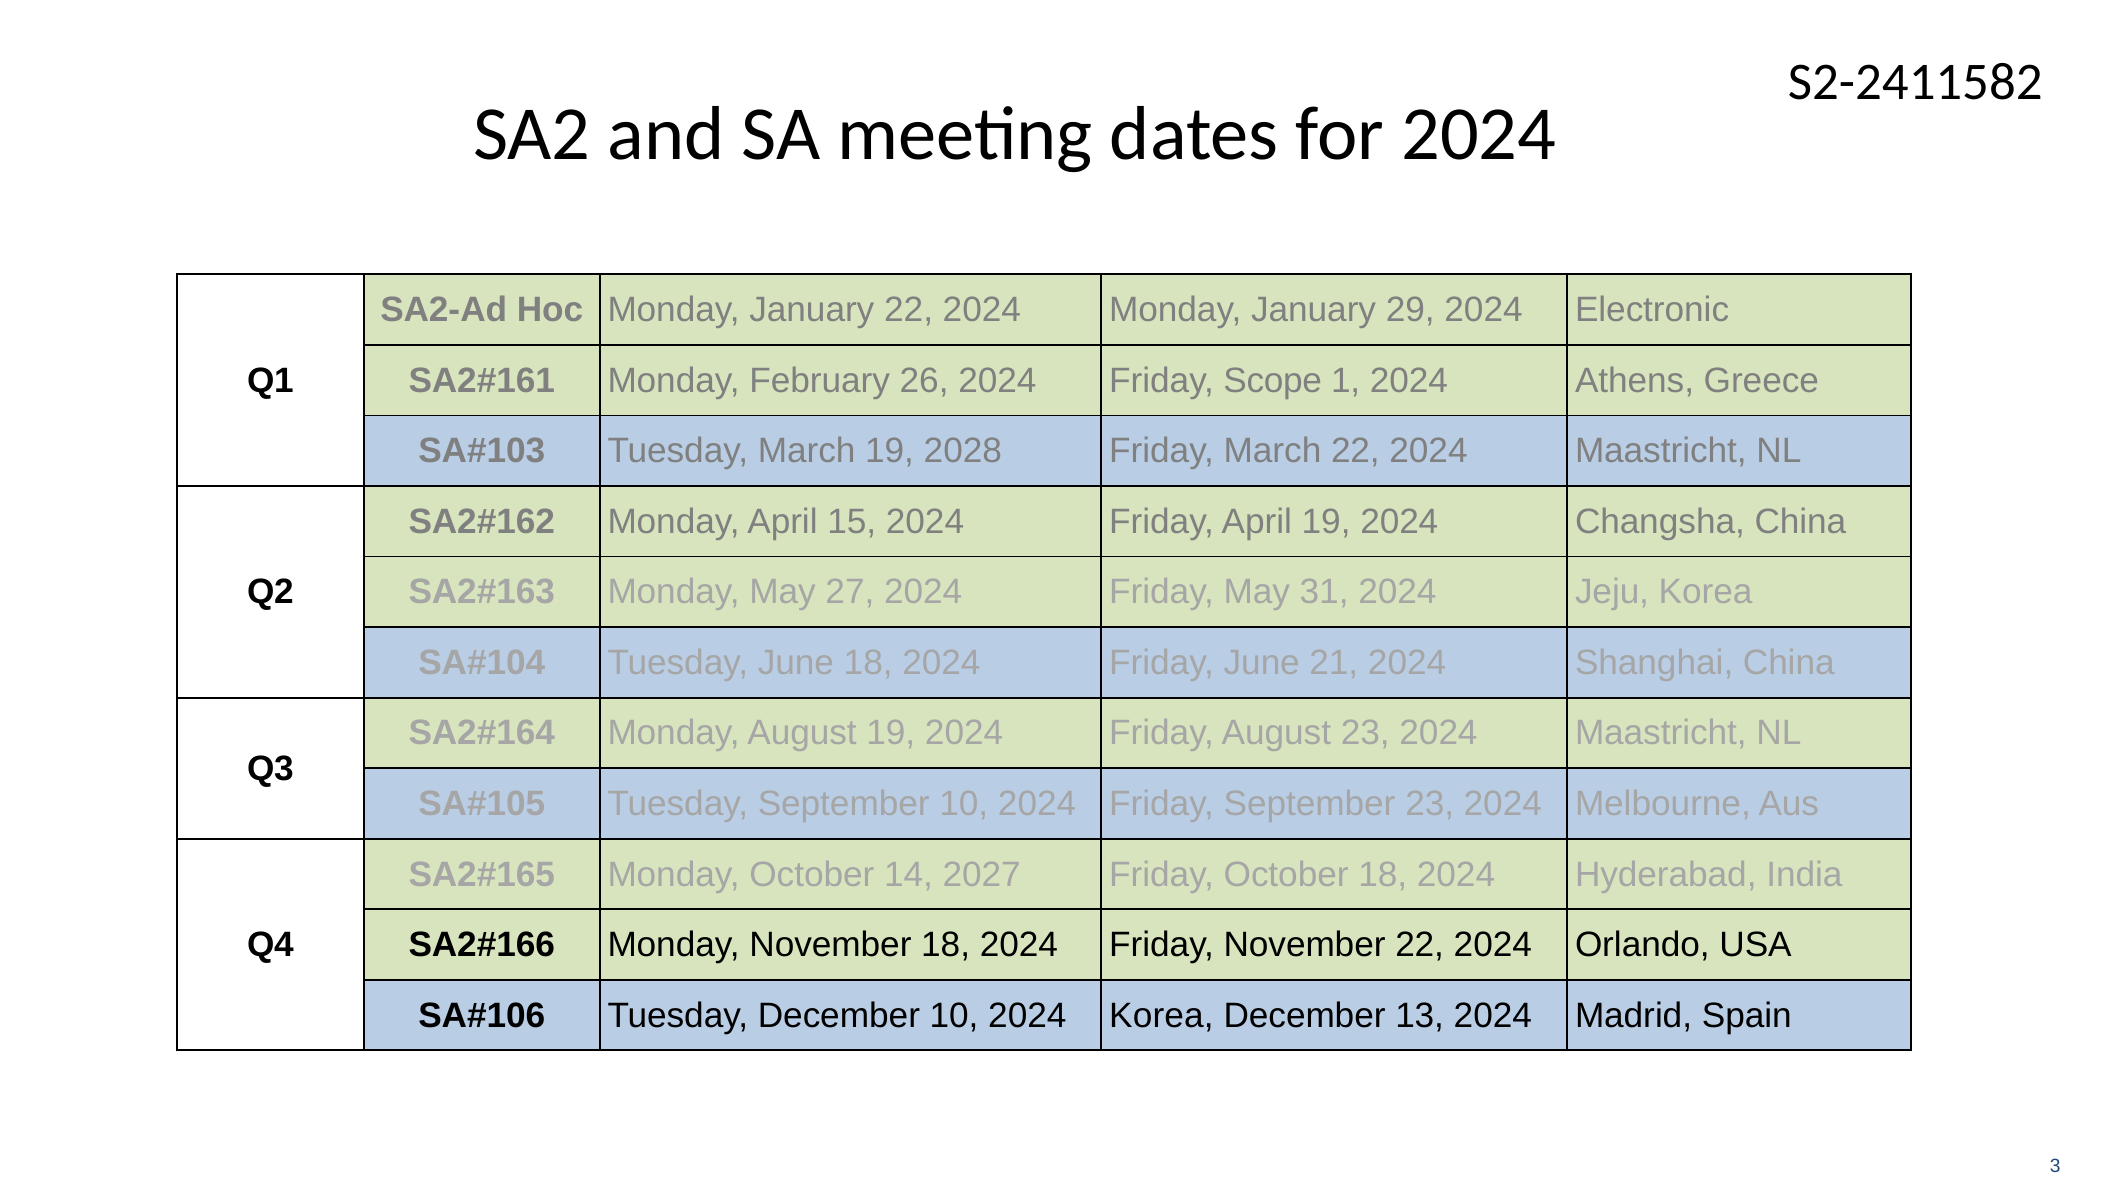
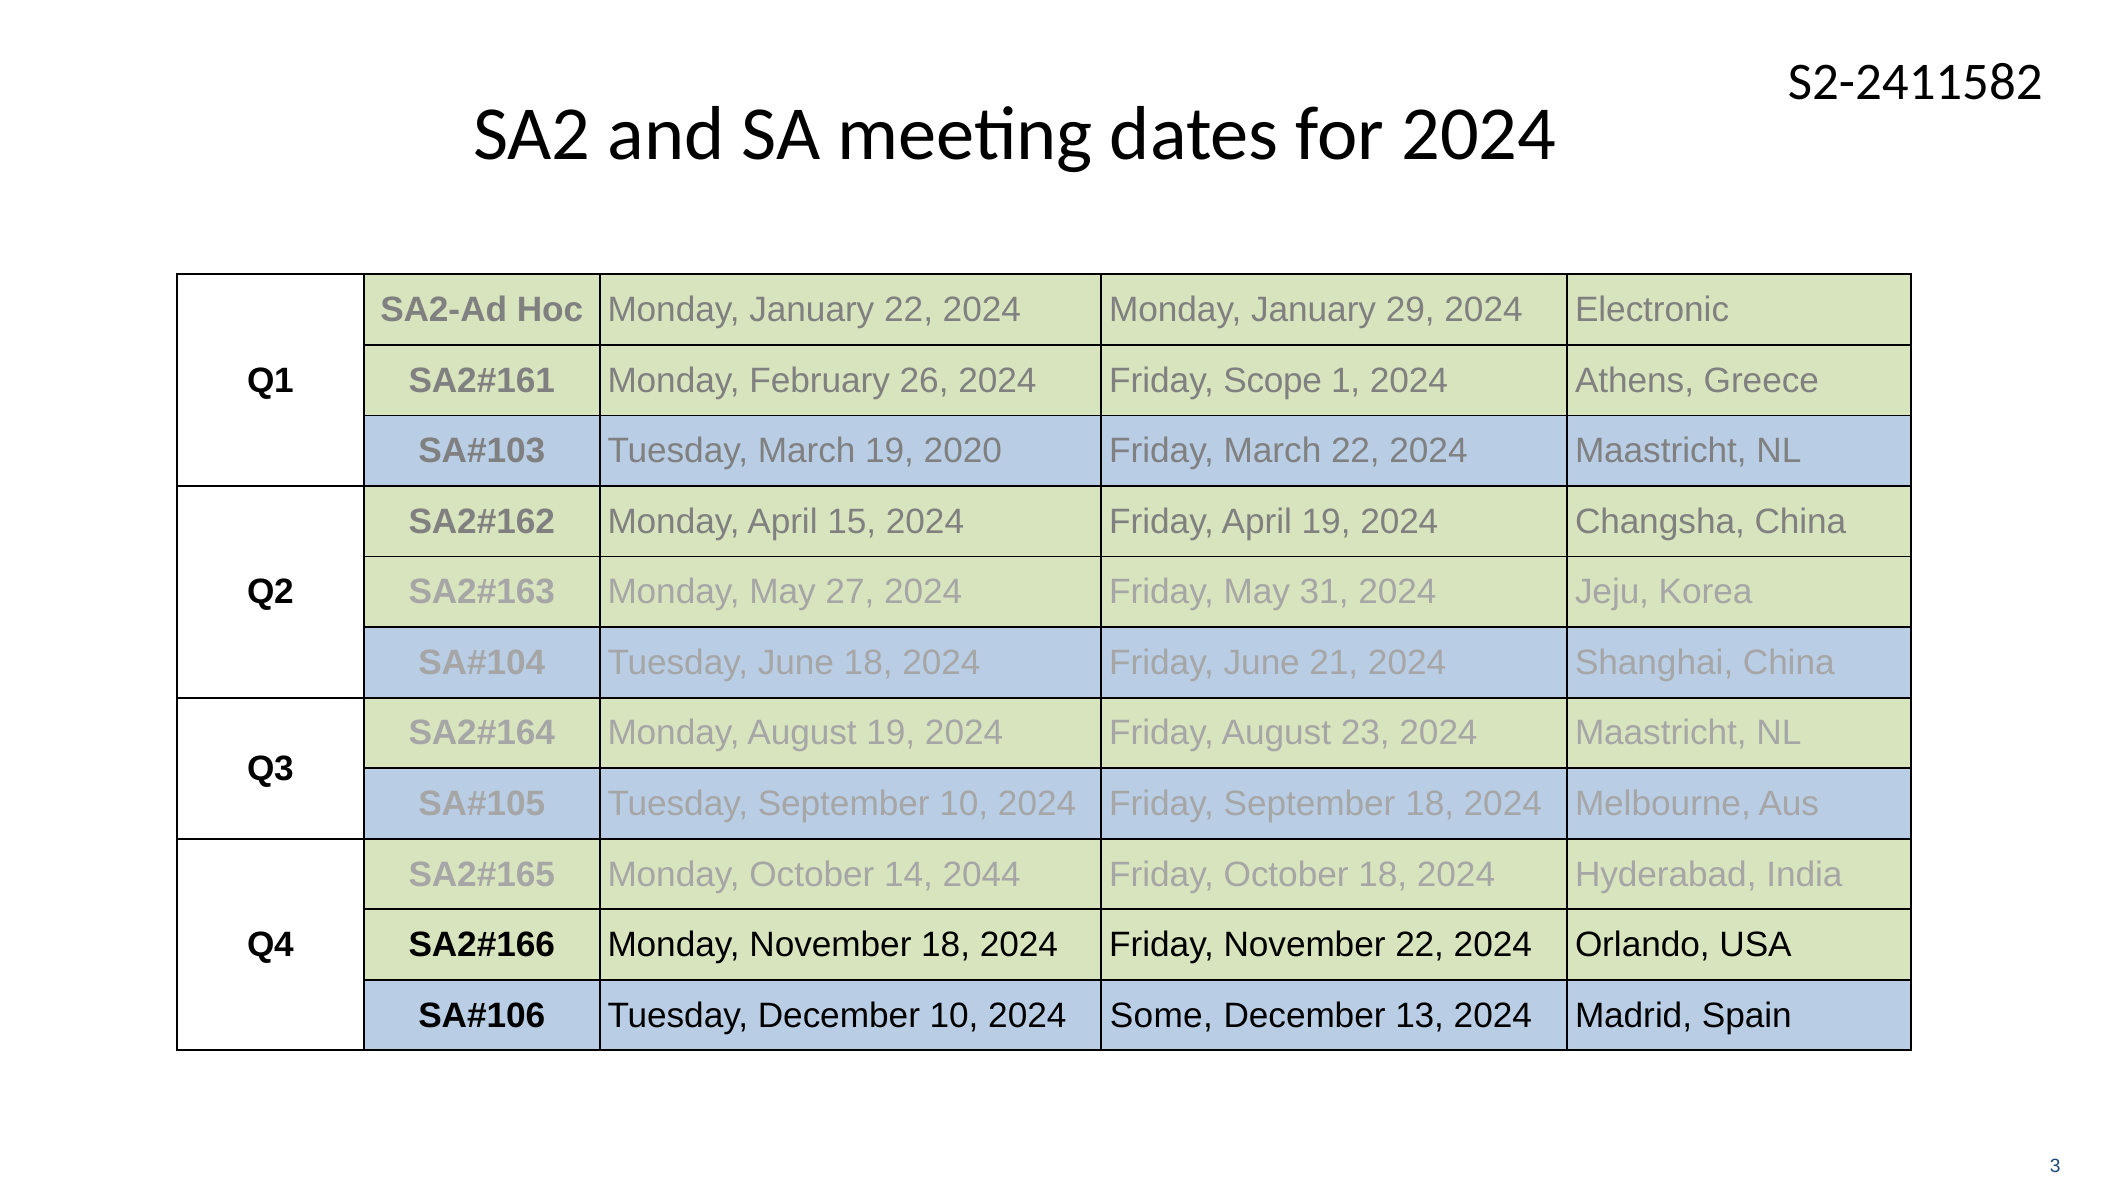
2028: 2028 -> 2020
September 23: 23 -> 18
2027: 2027 -> 2044
2024 Korea: Korea -> Some
